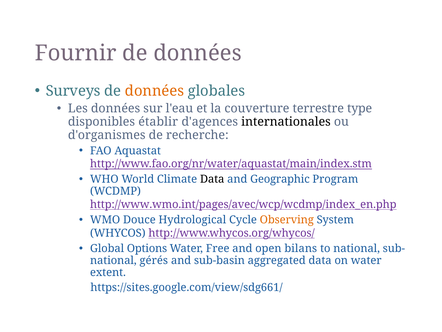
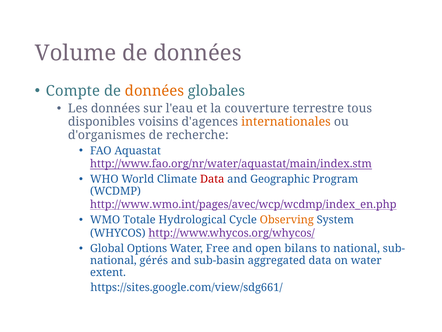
Fournir: Fournir -> Volume
Surveys: Surveys -> Compte
type: type -> tous
établir: établir -> voisins
internationales colour: black -> orange
Data at (212, 179) colour: black -> red
Douce: Douce -> Totale
